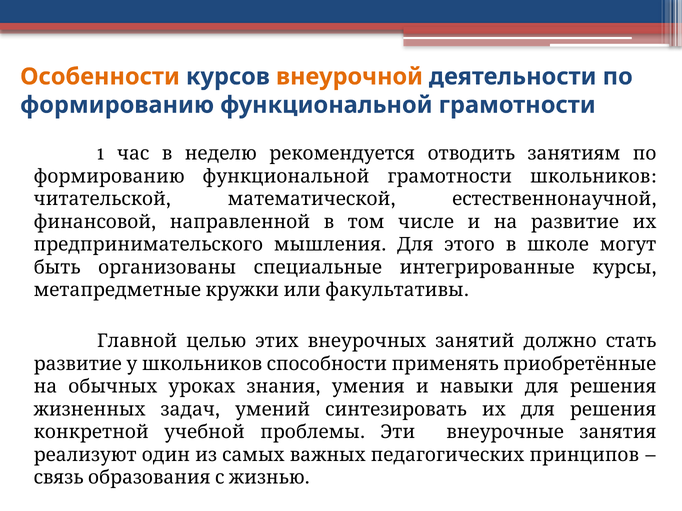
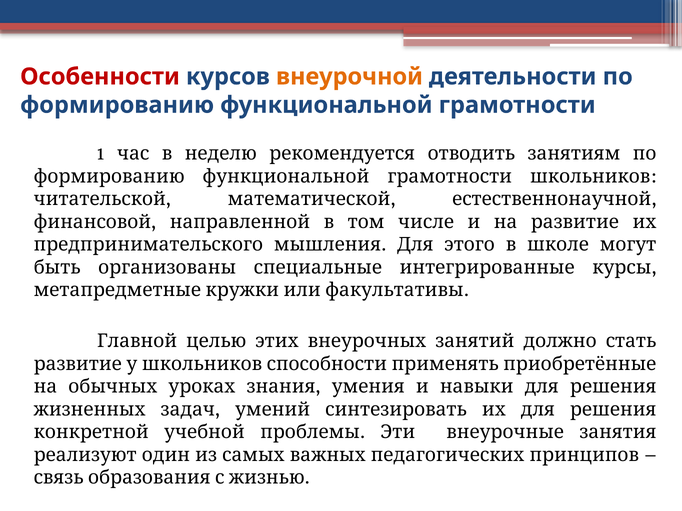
Особенности colour: orange -> red
